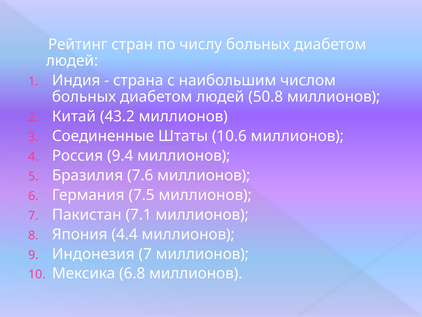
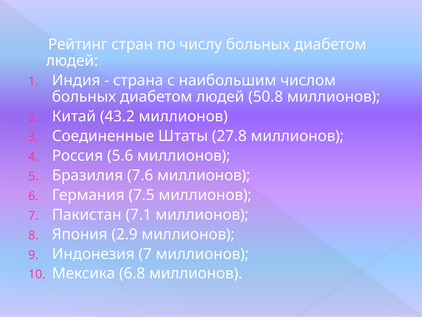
10.6: 10.6 -> 27.8
9.4: 9.4 -> 5.6
4.4: 4.4 -> 2.9
